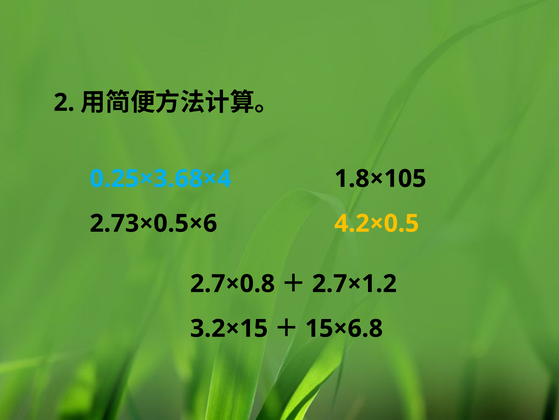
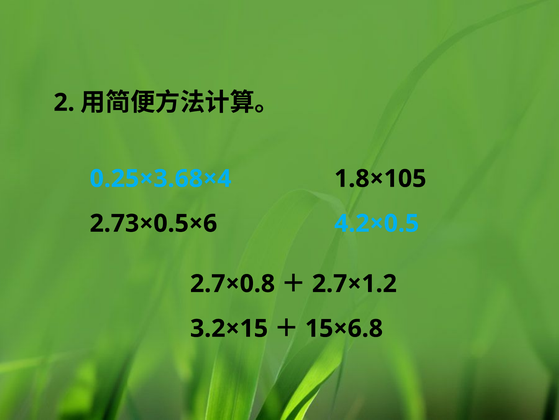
4.2×0.5 colour: yellow -> light blue
